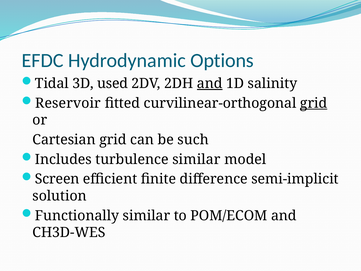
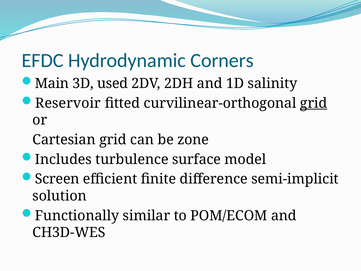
Options: Options -> Corners
Tidal: Tidal -> Main
and at (210, 83) underline: present -> none
such: such -> zone
turbulence similar: similar -> surface
